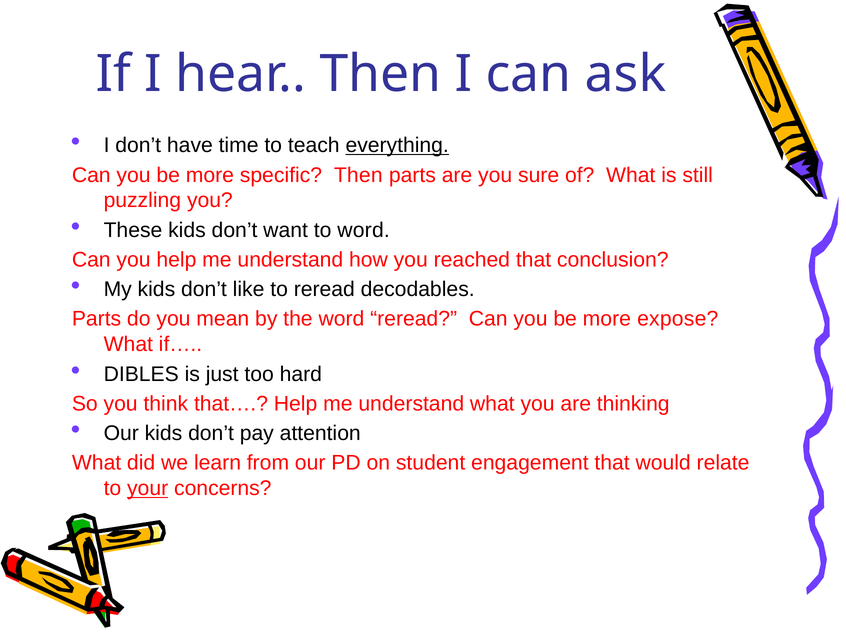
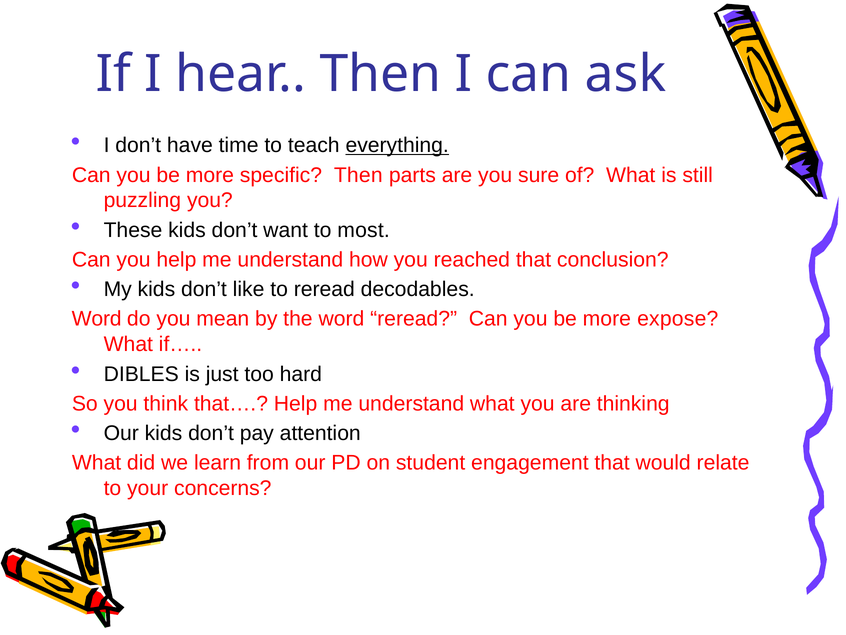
to word: word -> most
Parts at (97, 319): Parts -> Word
your underline: present -> none
